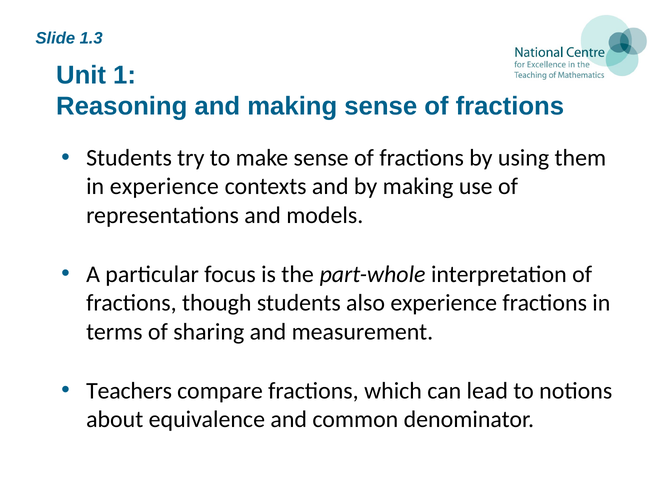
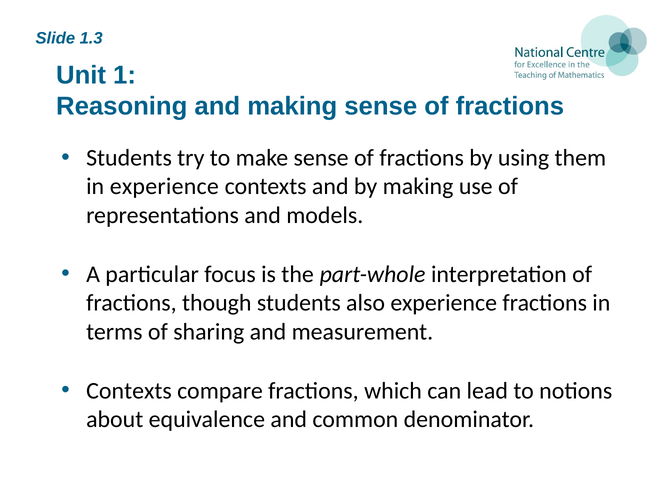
Teachers at (129, 391): Teachers -> Contexts
